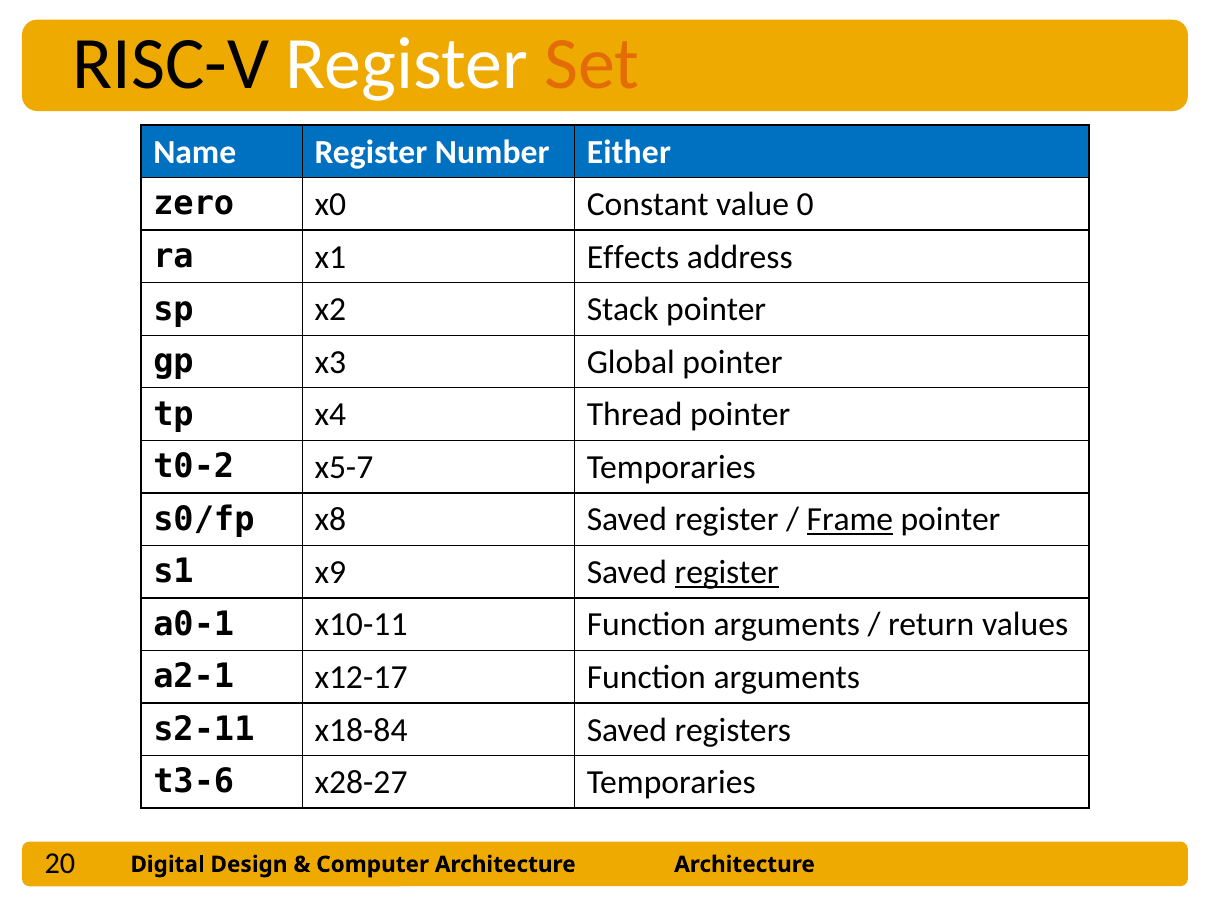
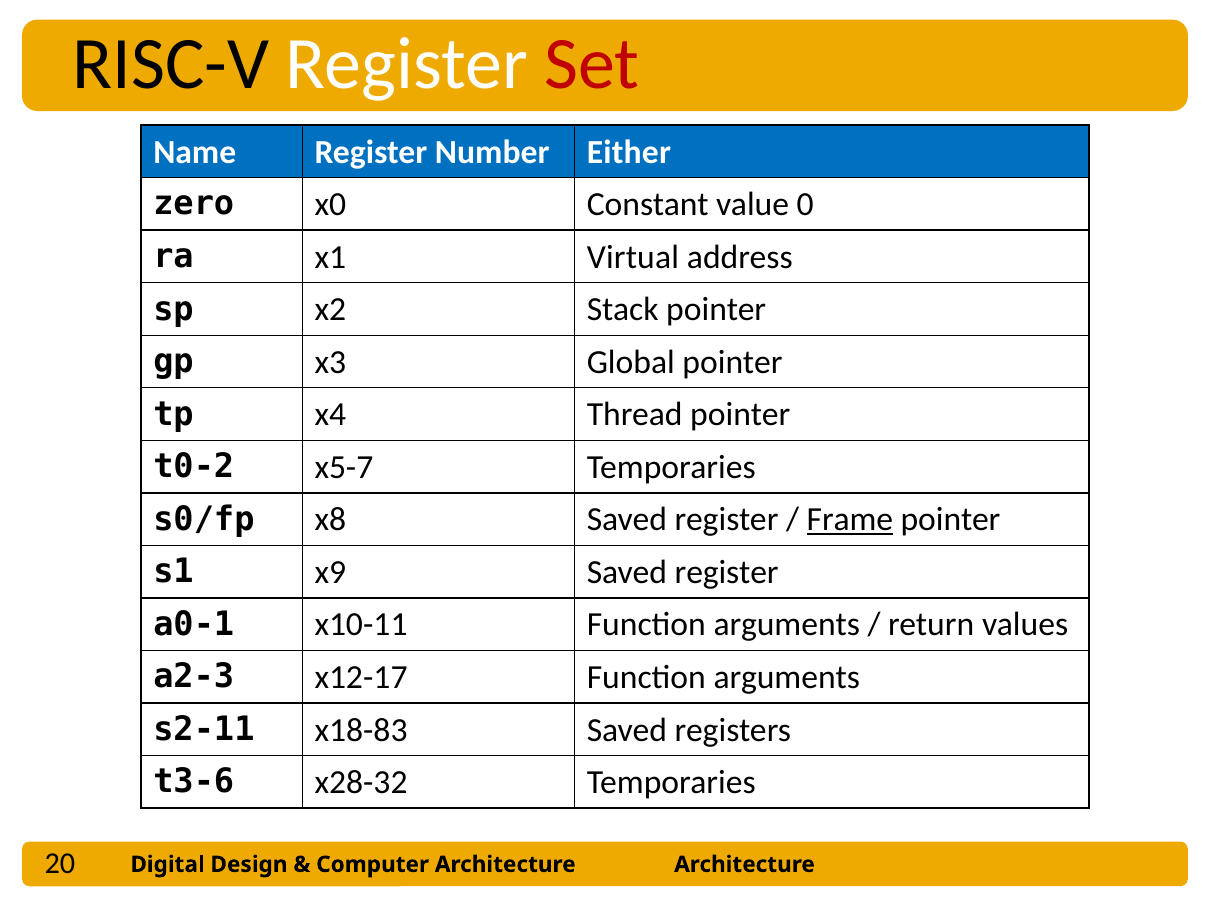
Set colour: orange -> red
Effects: Effects -> Virtual
register at (727, 572) underline: present -> none
a2-1: a2-1 -> a2-3
x18-84: x18-84 -> x18-83
x28-27: x28-27 -> x28-32
